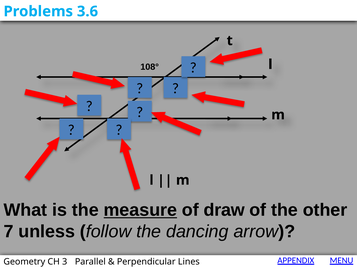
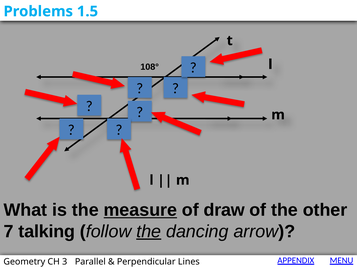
3.6: 3.6 -> 1.5
unless: unless -> talking
the at (149, 232) underline: none -> present
